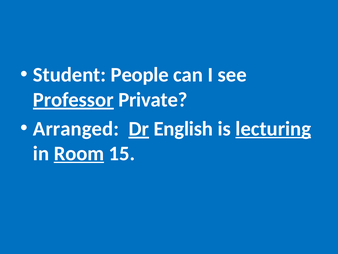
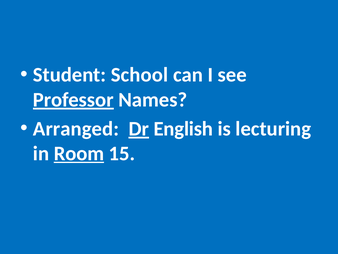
People: People -> School
Private: Private -> Names
lecturing underline: present -> none
